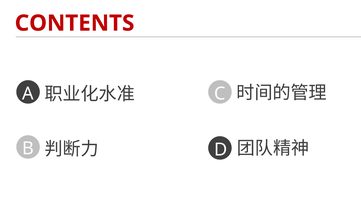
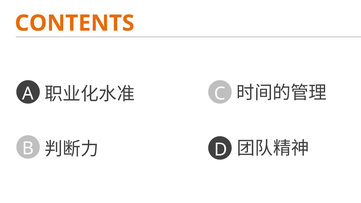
CONTENTS colour: red -> orange
